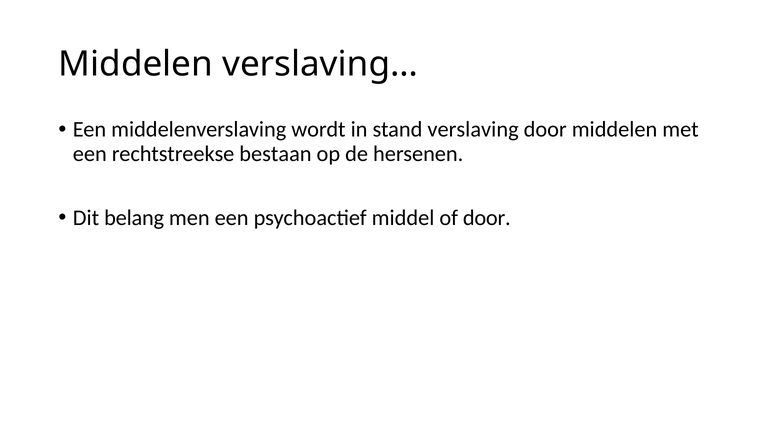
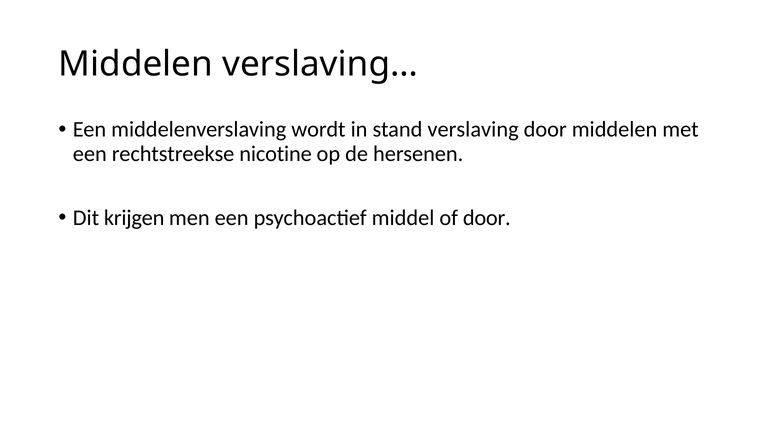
bestaan: bestaan -> nicotine
belang: belang -> krijgen
